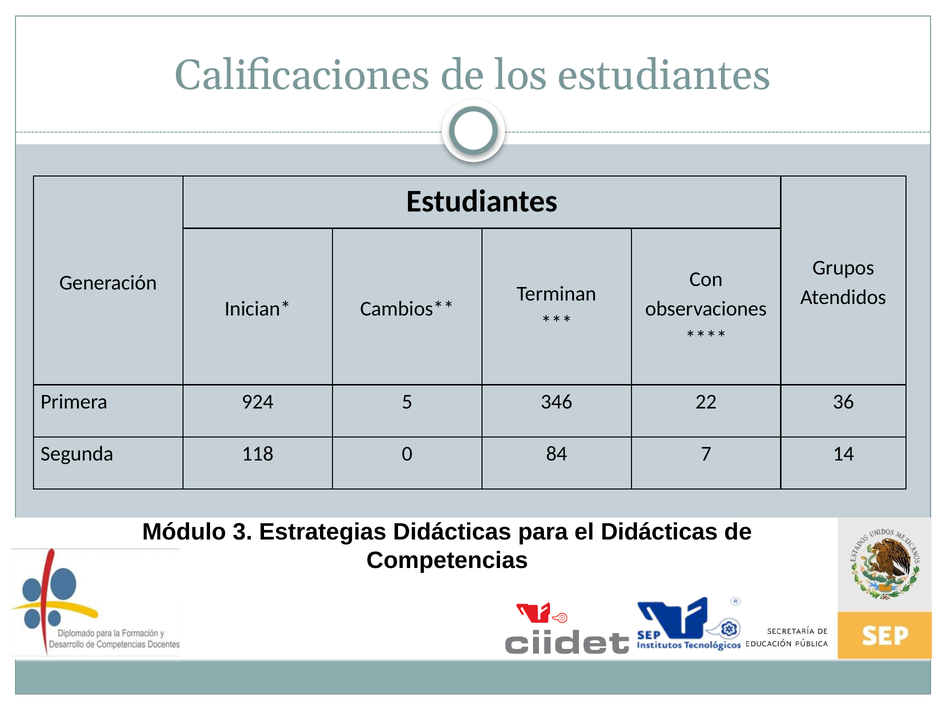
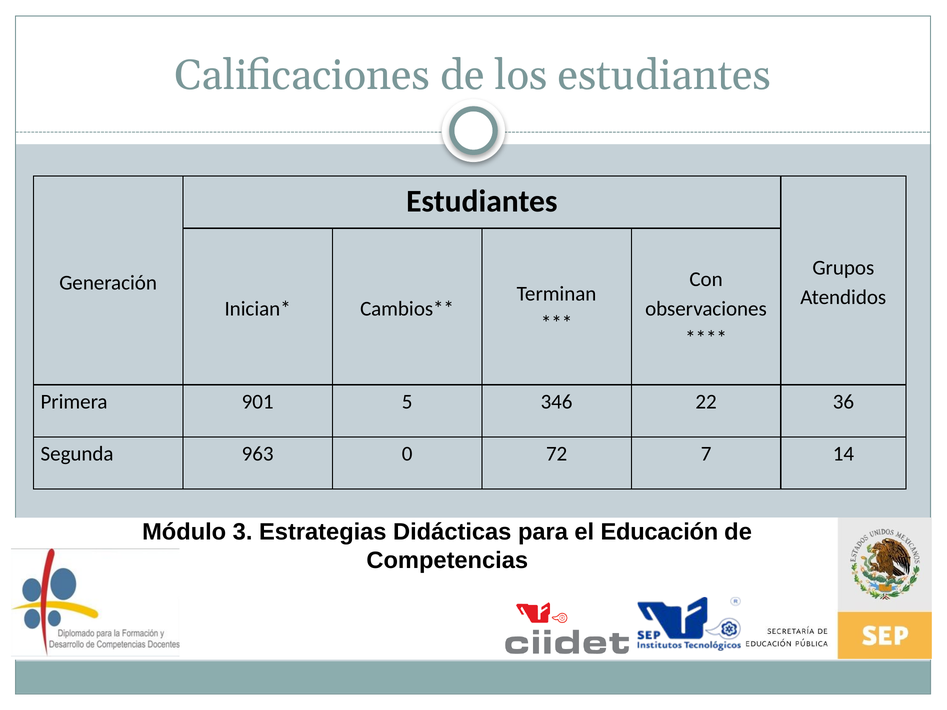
924: 924 -> 901
118: 118 -> 963
84: 84 -> 72
el Didácticas: Didácticas -> Educación
